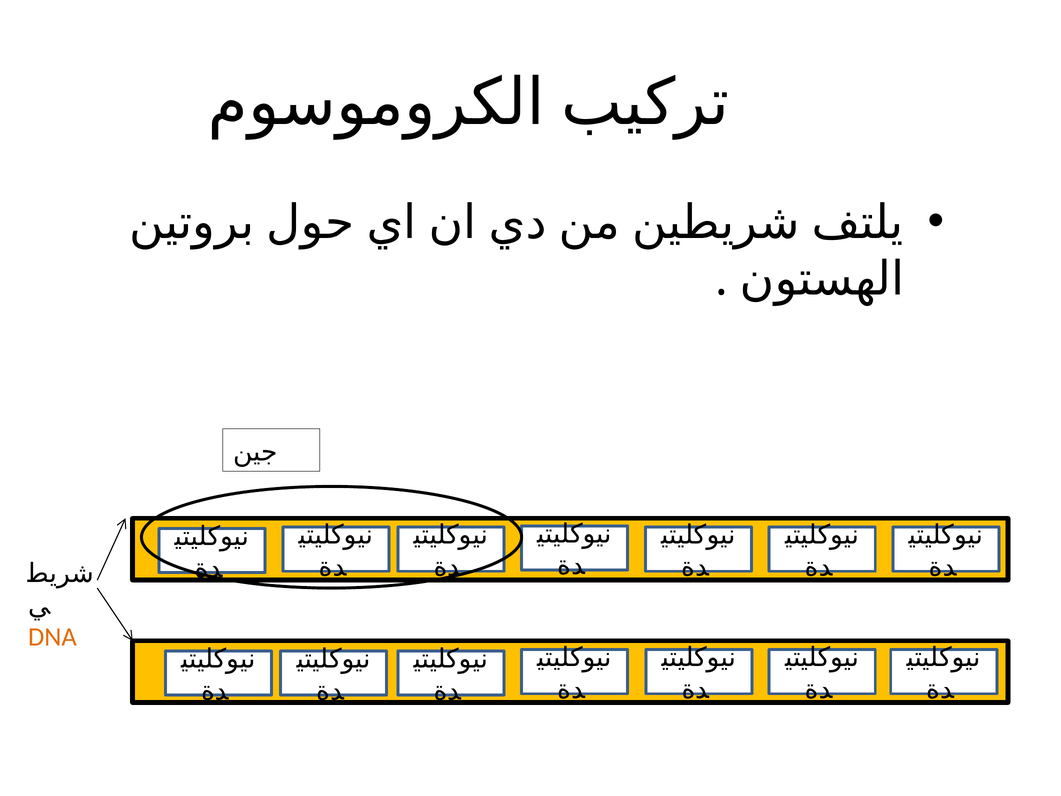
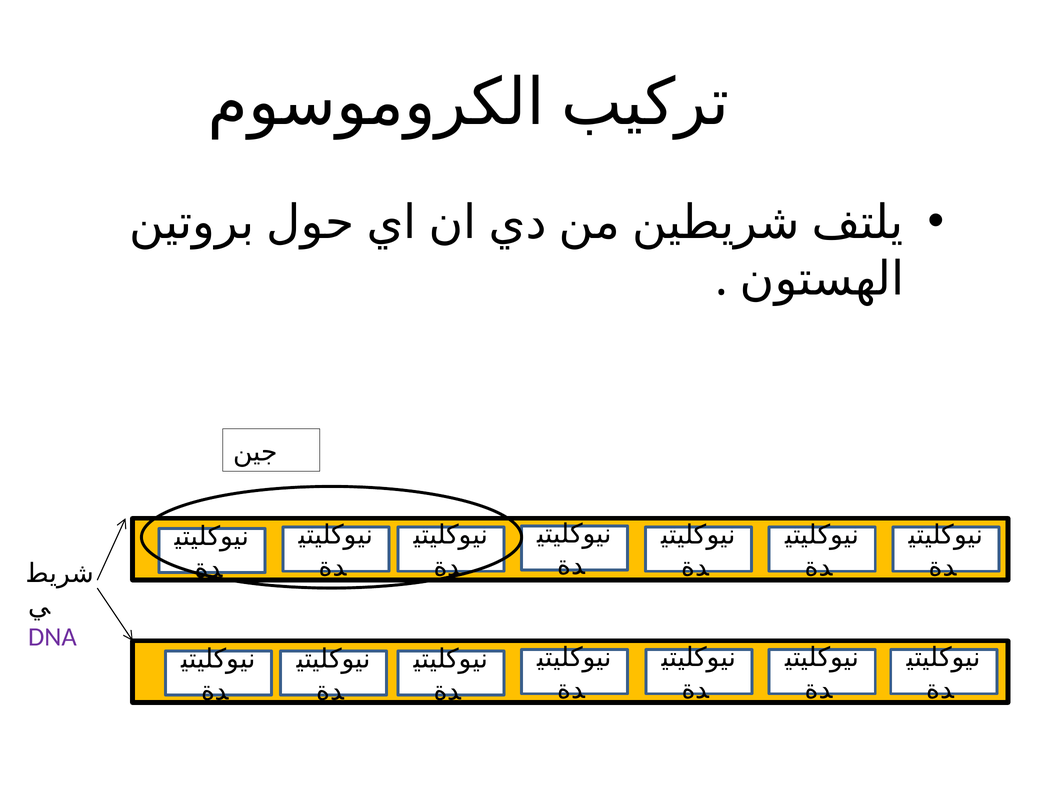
DNA colour: orange -> purple
